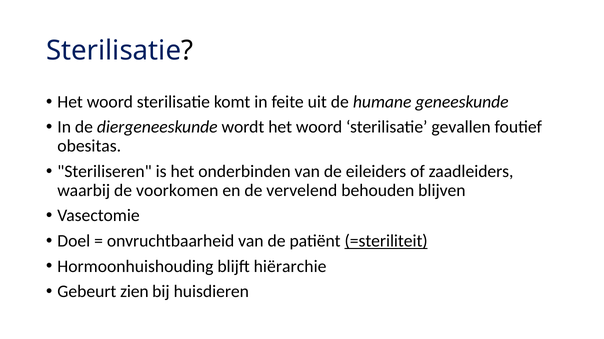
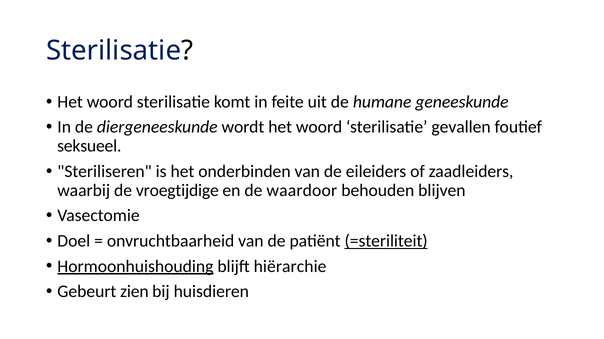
obesitas: obesitas -> seksueel
voorkomen: voorkomen -> vroegtijdige
vervelend: vervelend -> waardoor
Hormoonhuishouding underline: none -> present
